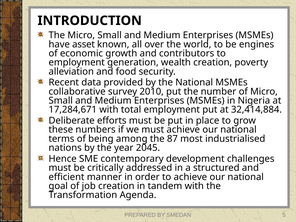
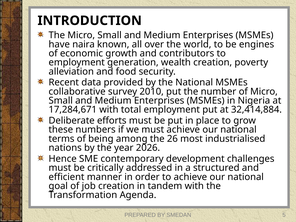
asset: asset -> naira
87: 87 -> 26
2045: 2045 -> 2026
